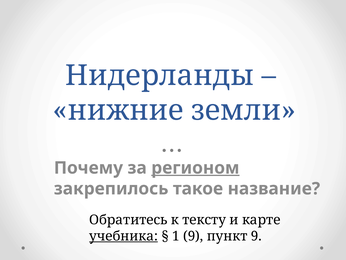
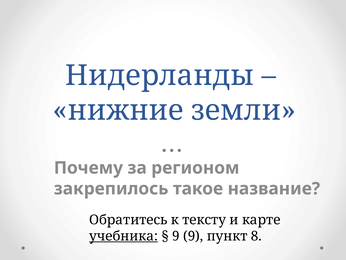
регионом underline: present -> none
1 at (176, 236): 1 -> 9
пункт 9: 9 -> 8
